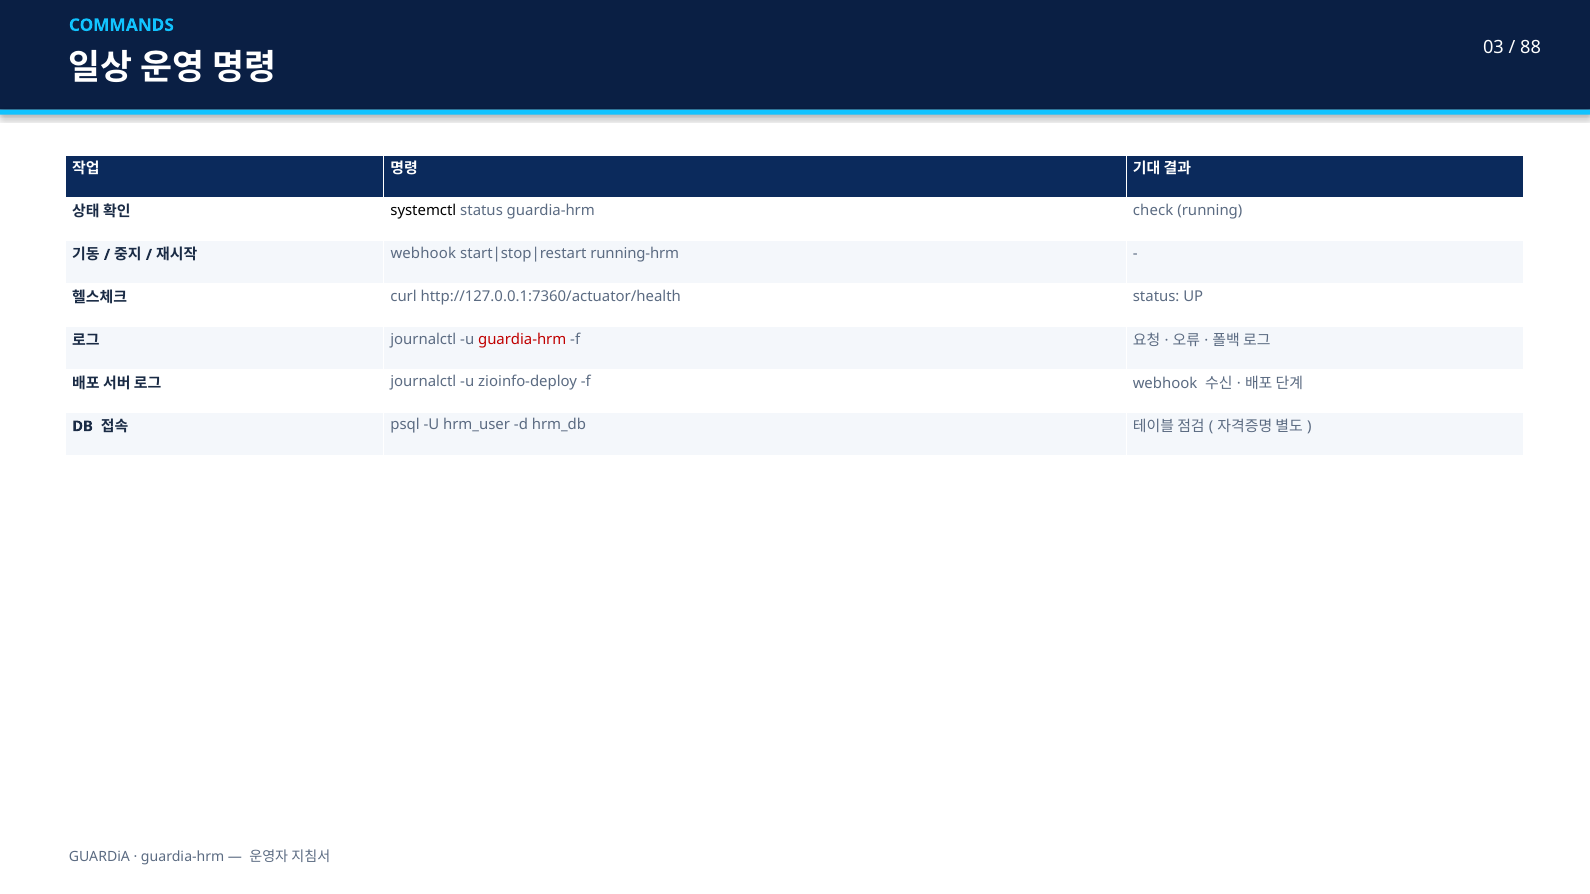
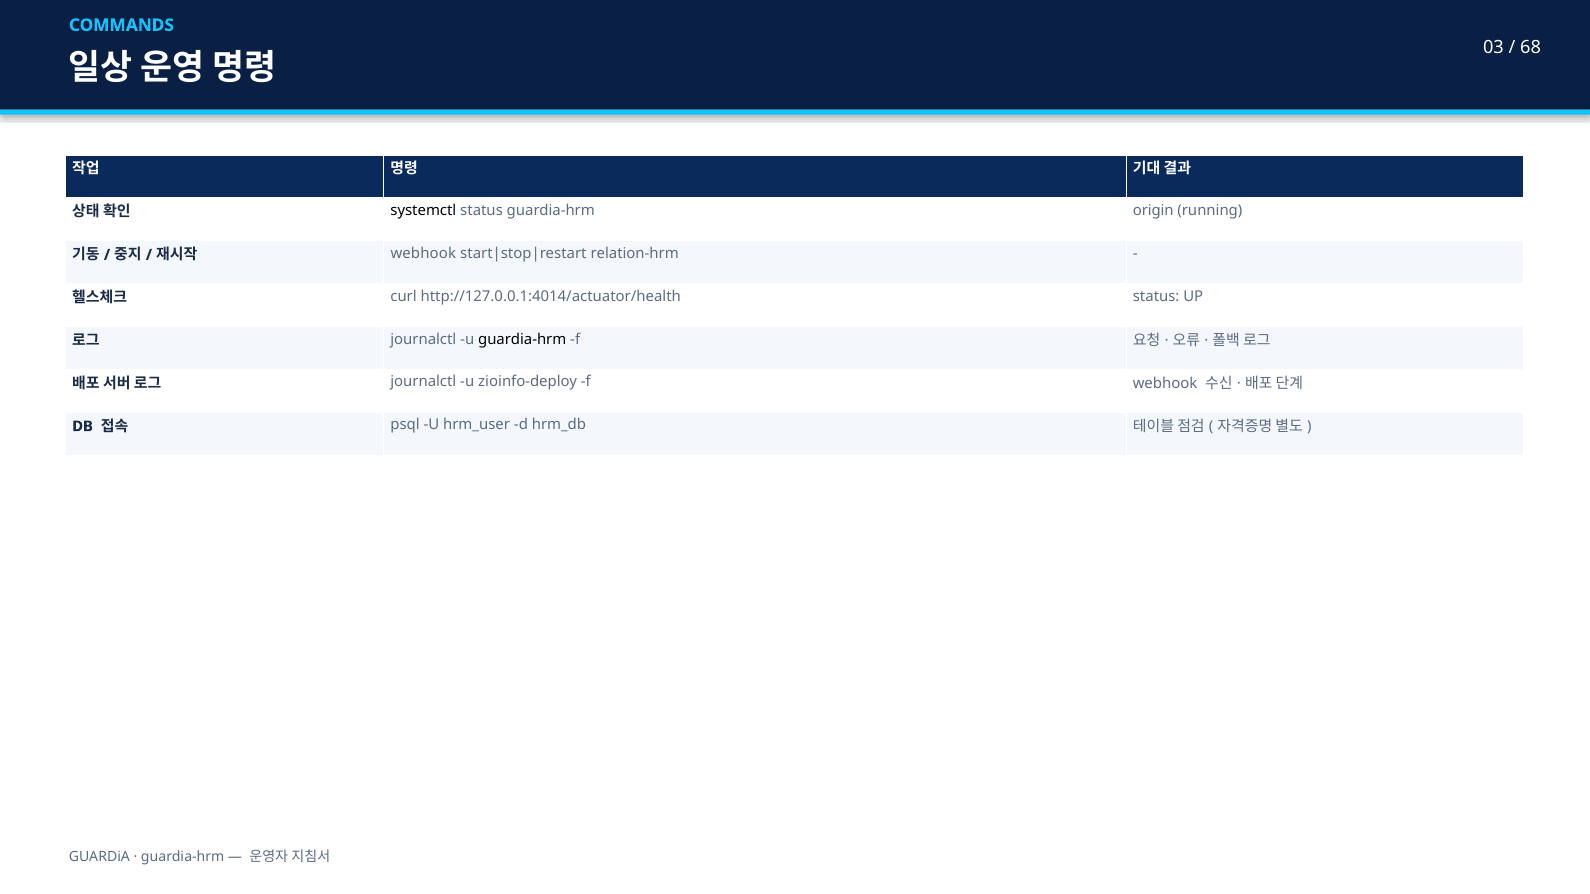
88: 88 -> 68
check: check -> origin
running-hrm: running-hrm -> relation-hrm
http://127.0.0.1:7360/actuator/health: http://127.0.0.1:7360/actuator/health -> http://127.0.0.1:4014/actuator/health
guardia-hrm at (522, 339) colour: red -> black
